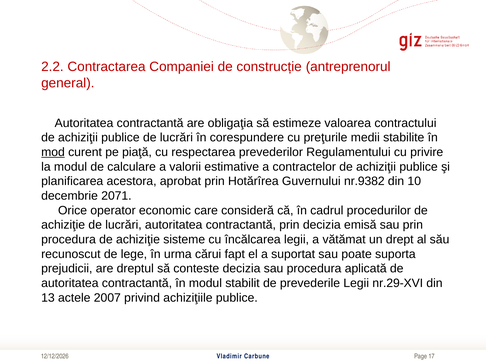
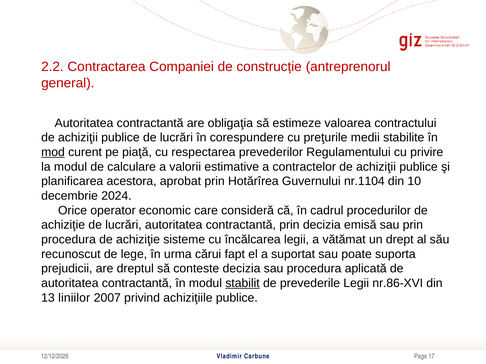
nr.9382: nr.9382 -> nr.1104
2071: 2071 -> 2024
stabilit underline: none -> present
nr.29-XVI: nr.29-XVI -> nr.86-XVI
actele: actele -> liniilor
